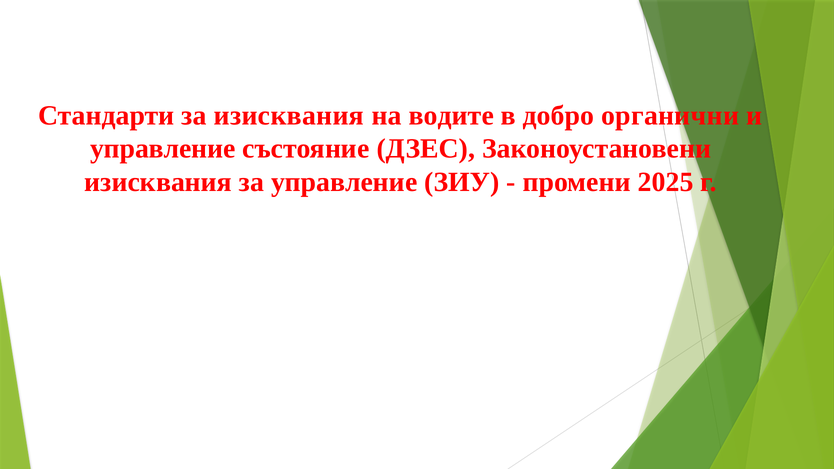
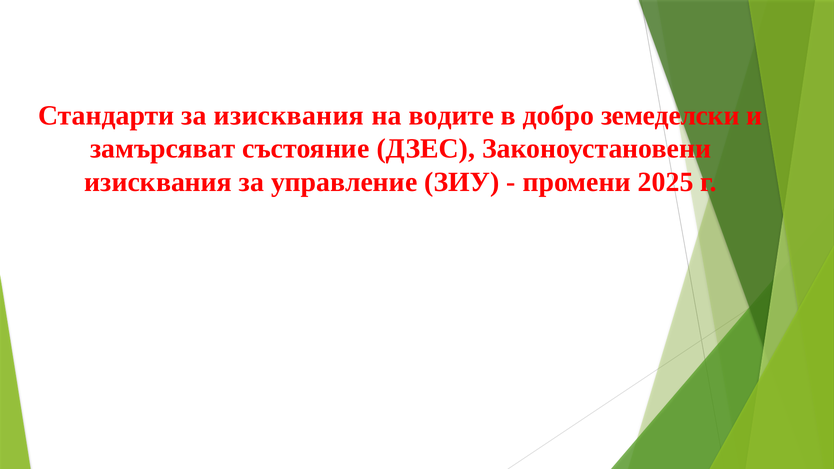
органични: органични -> земеделски
управление at (163, 149): управление -> замърсяват
